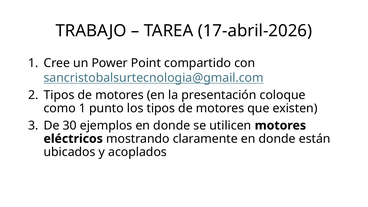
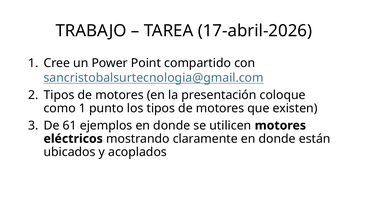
30: 30 -> 61
